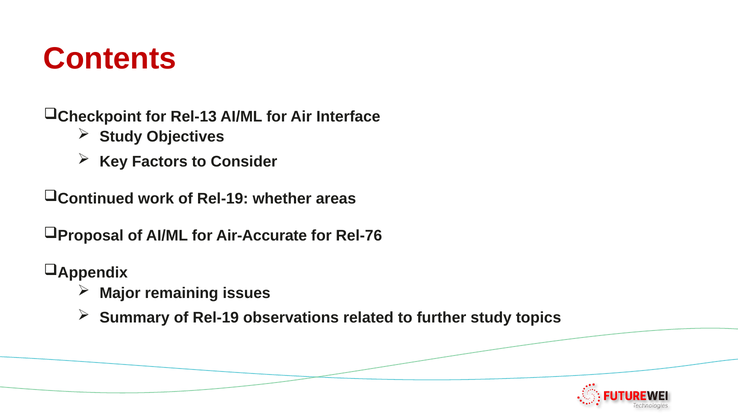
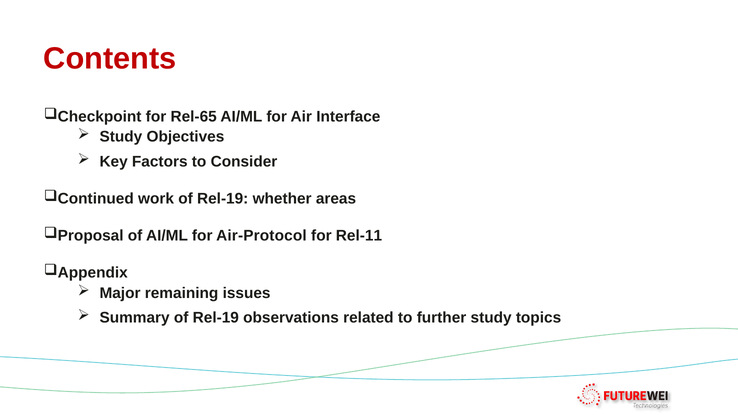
Rel-13: Rel-13 -> Rel-65
Air-Accurate: Air-Accurate -> Air-Protocol
Rel-76: Rel-76 -> Rel-11
